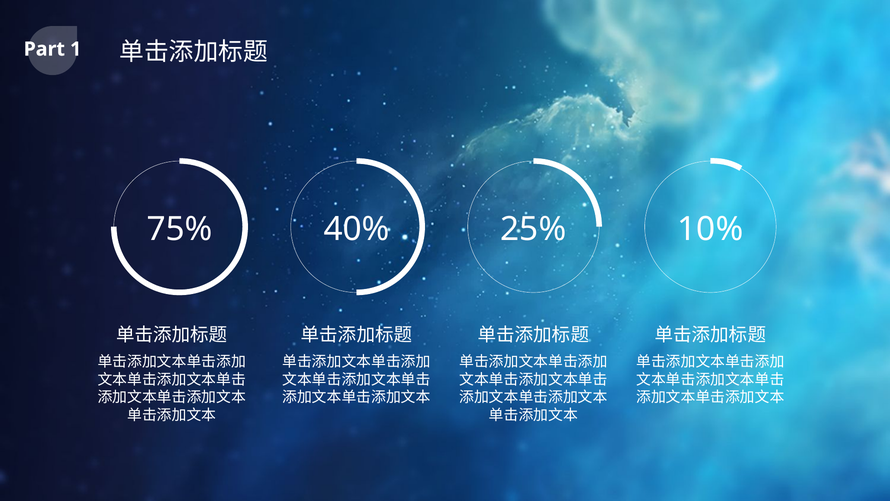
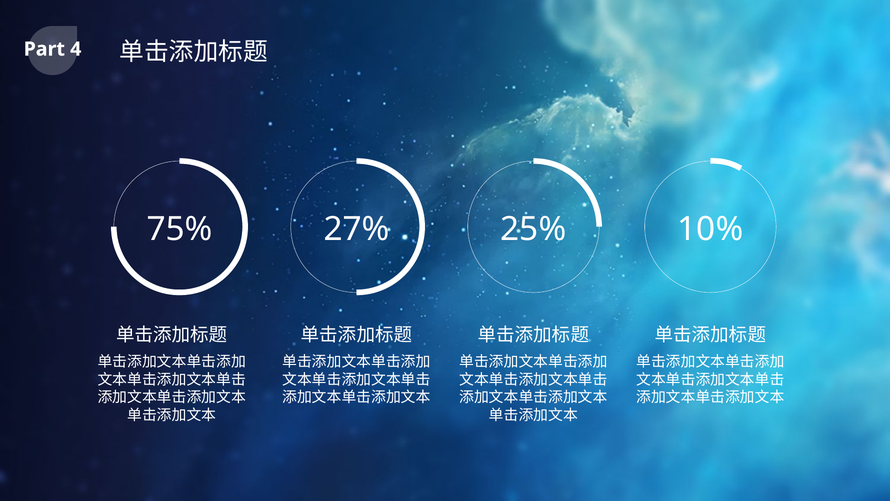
1: 1 -> 4
40%: 40% -> 27%
